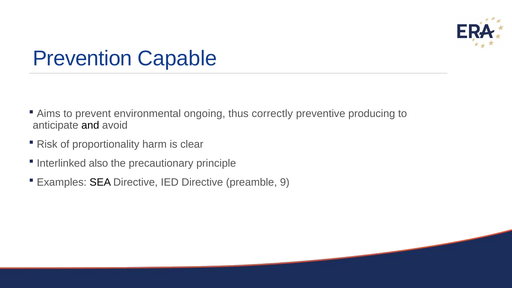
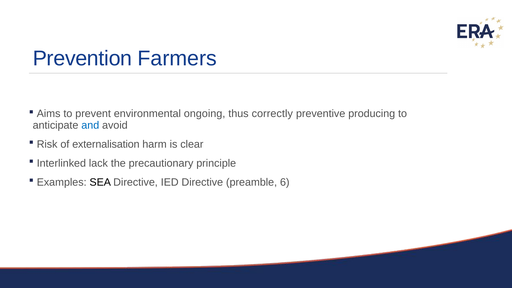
Capable: Capable -> Farmers
and colour: black -> blue
proportionality: proportionality -> externalisation
also: also -> lack
9: 9 -> 6
